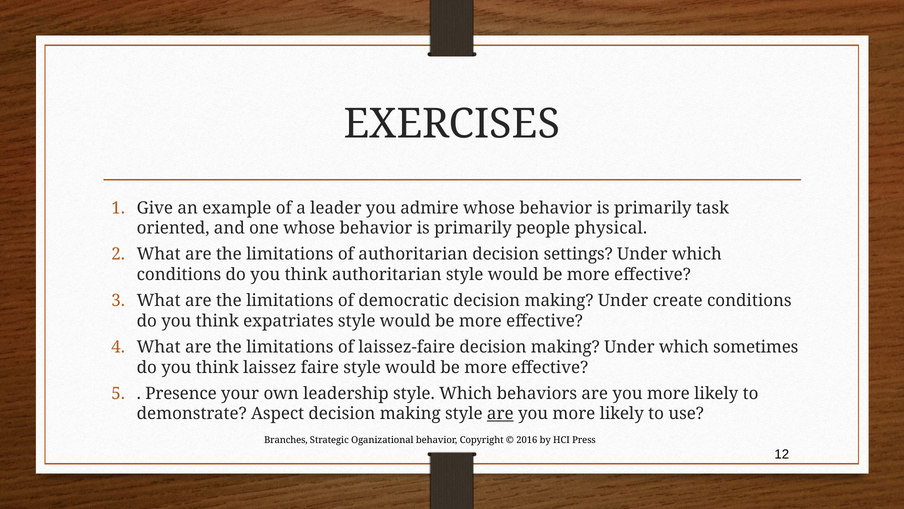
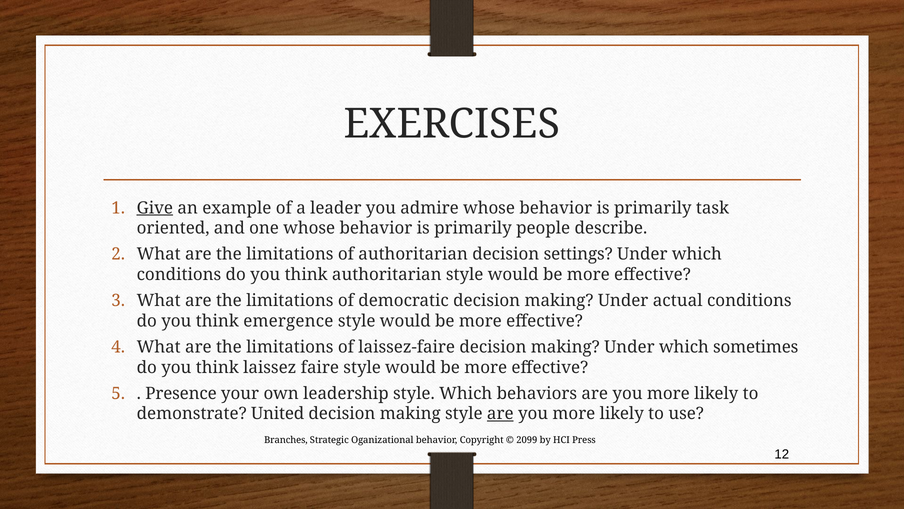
Give underline: none -> present
physical: physical -> describe
create: create -> actual
expatriates: expatriates -> emergence
Aspect: Aspect -> United
2016: 2016 -> 2099
